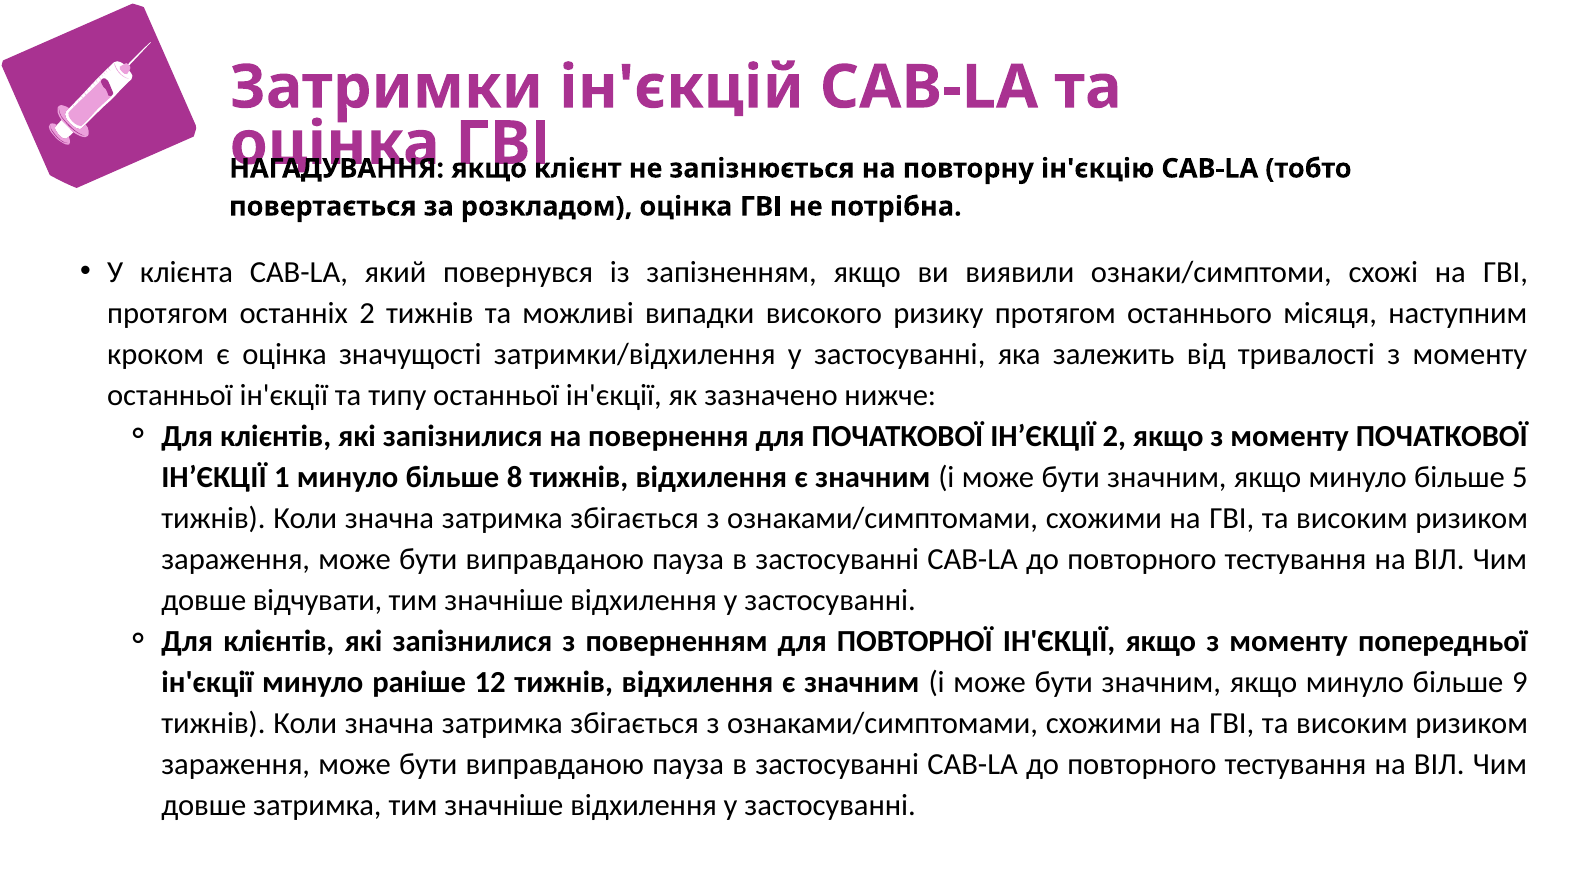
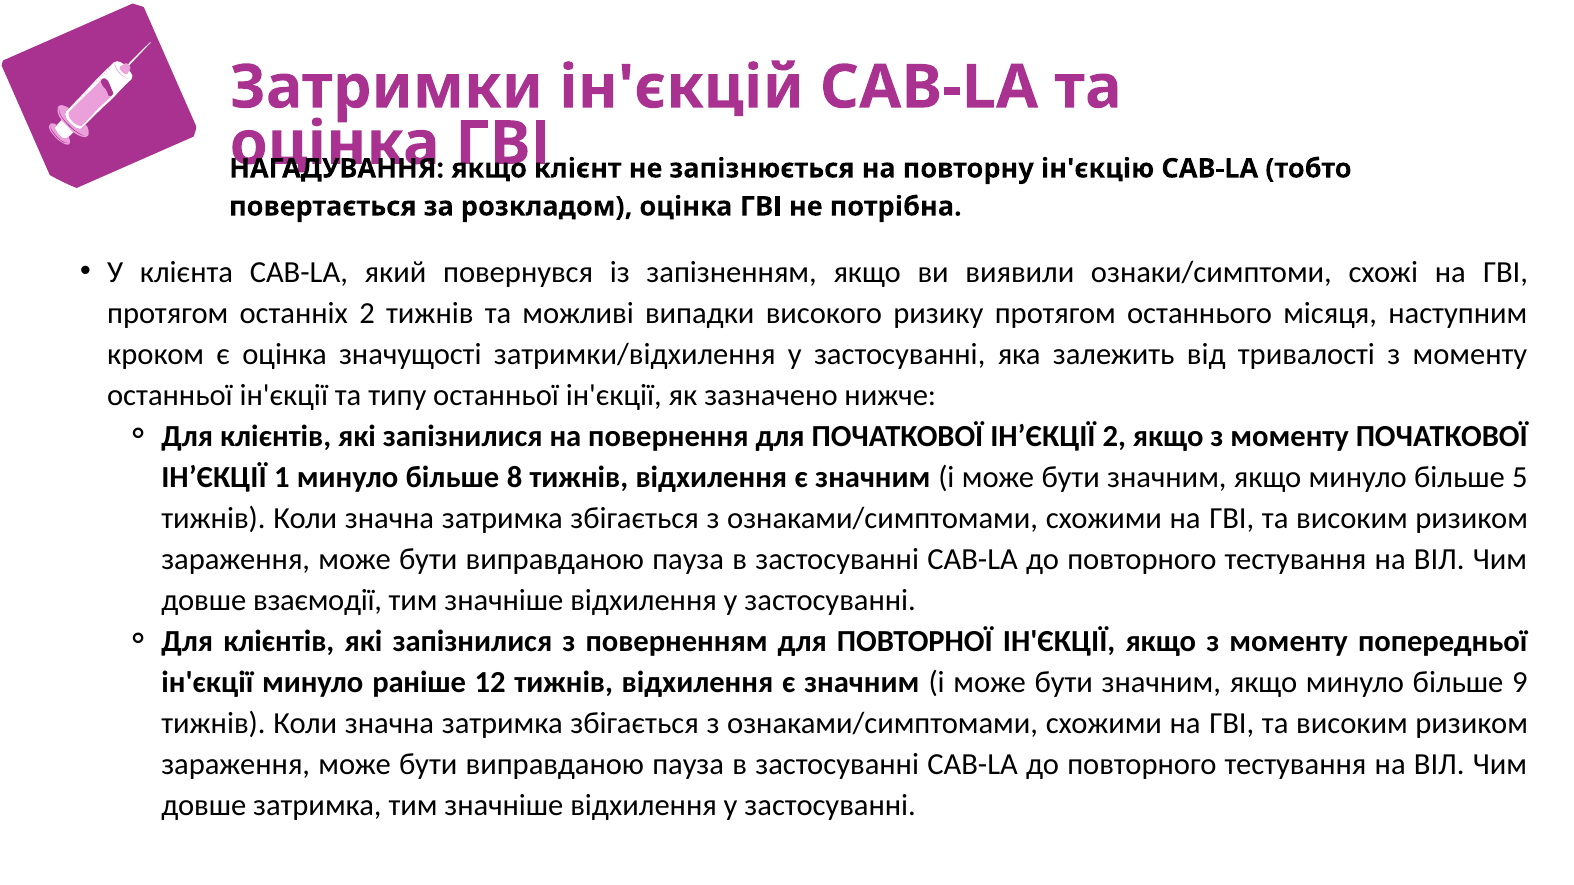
відчувати: відчувати -> взаємодії
